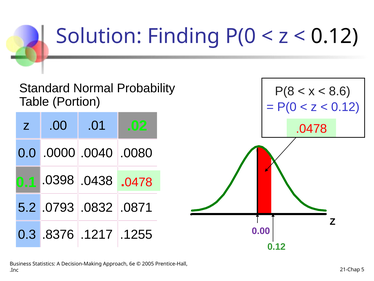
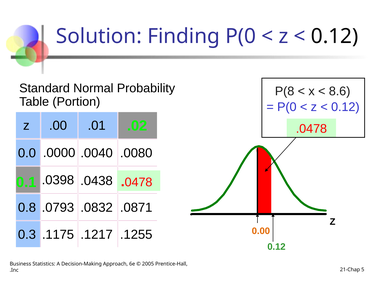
5.2: 5.2 -> 0.8
0.00 colour: purple -> orange
.8376: .8376 -> .1175
